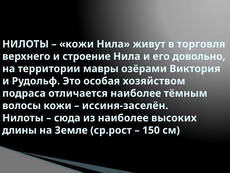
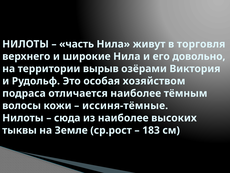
кожи at (77, 44): кожи -> часть
строение: строение -> широкие
мавры: мавры -> вырыв
иссиня-заселён: иссиня-заселён -> иссиня-тёмные
длины: длины -> тыквы
150: 150 -> 183
